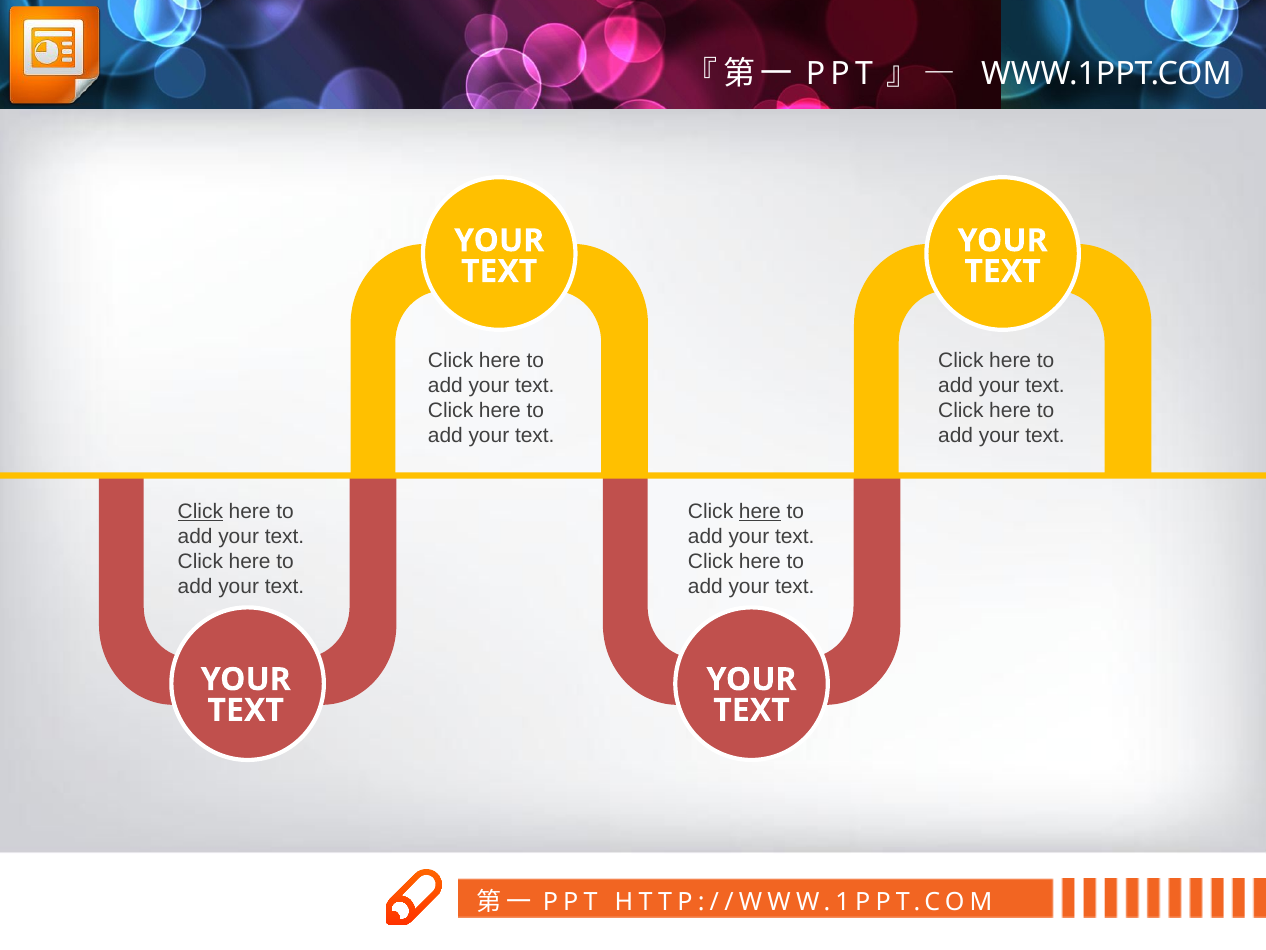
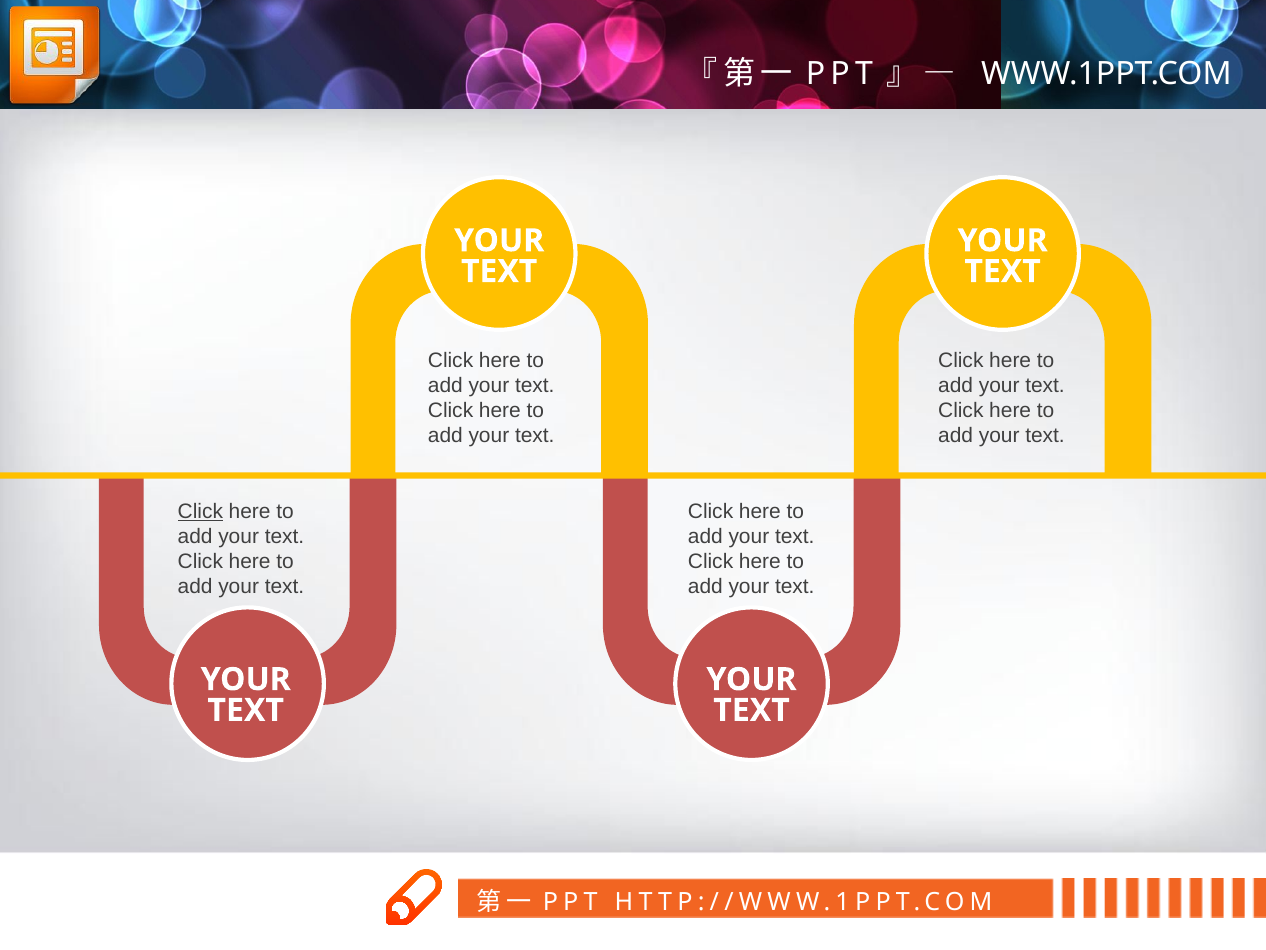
here at (760, 511) underline: present -> none
